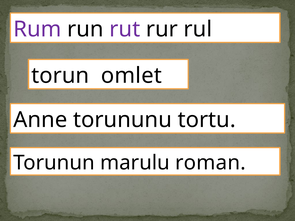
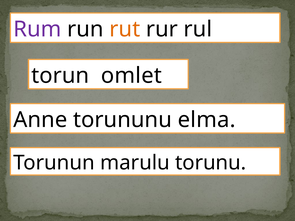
rut colour: purple -> orange
tortu: tortu -> elma
roman: roman -> torunu
